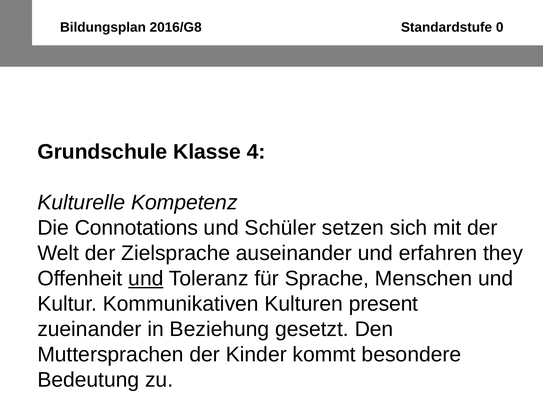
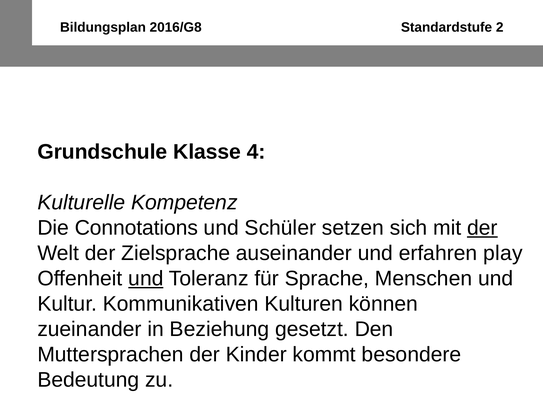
0: 0 -> 2
der at (482, 228) underline: none -> present
they: they -> play
present: present -> können
